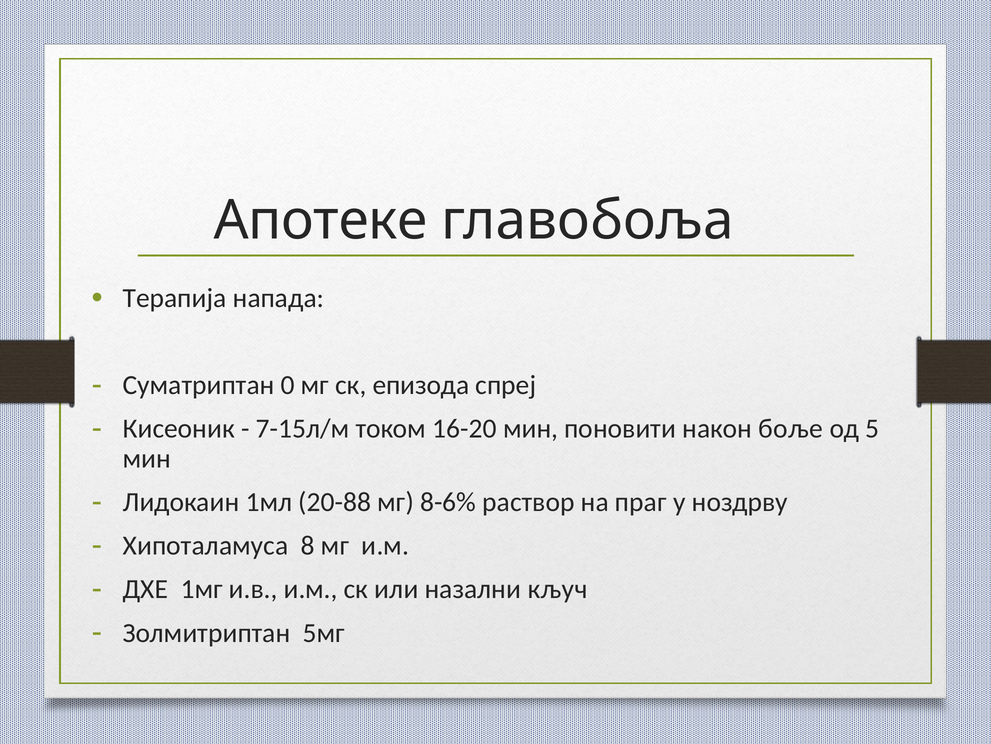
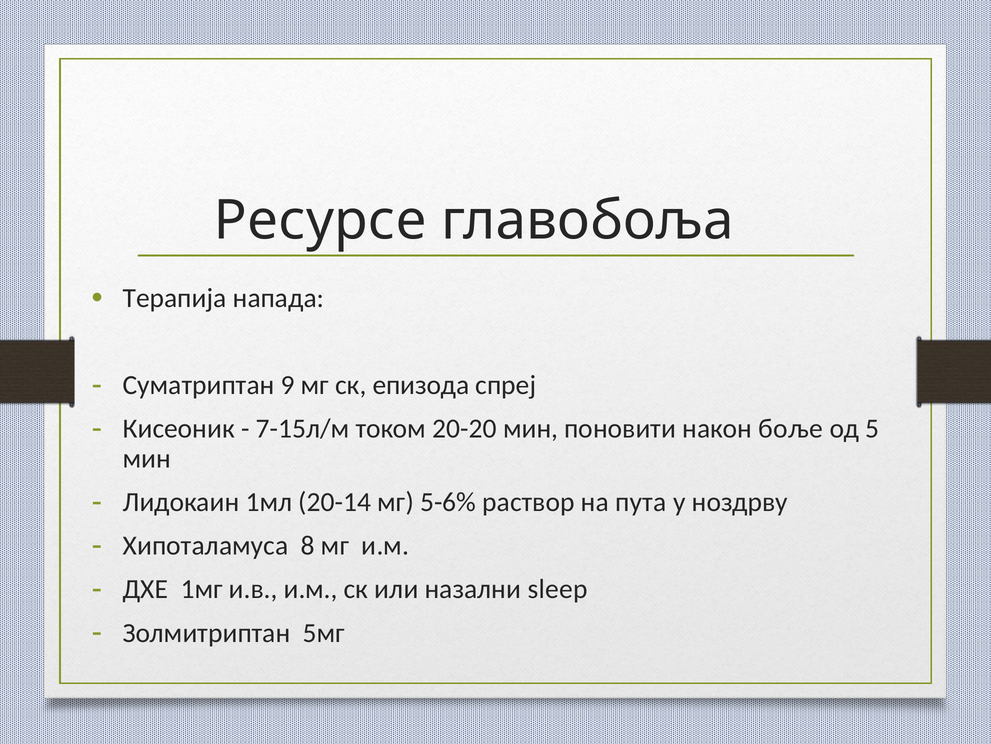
Апотеке: Апотеке -> Рeсурсe
0: 0 -> 9
16-20: 16-20 -> 20-20
20-88: 20-88 -> 20-14
8-6%: 8-6% -> 5-6%
праг: праг -> пута
кључ: кључ -> sleep
